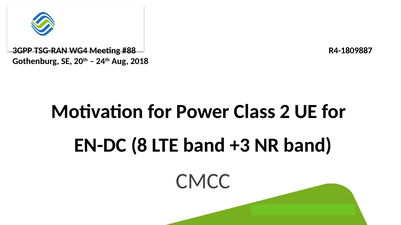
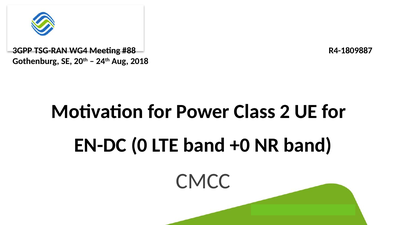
8: 8 -> 0
+3: +3 -> +0
